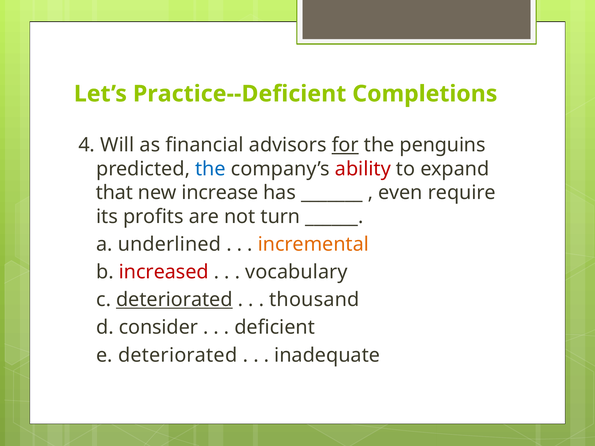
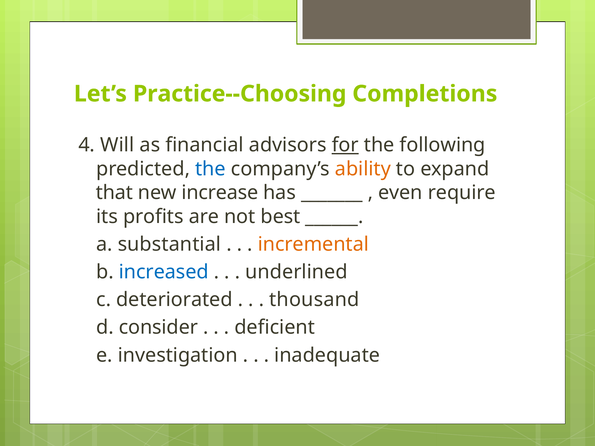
Practice--Deficient: Practice--Deficient -> Practice--Choosing
penguins: penguins -> following
ability colour: red -> orange
turn: turn -> best
underlined: underlined -> substantial
increased colour: red -> blue
vocabulary: vocabulary -> underlined
deteriorated at (174, 300) underline: present -> none
e deteriorated: deteriorated -> investigation
